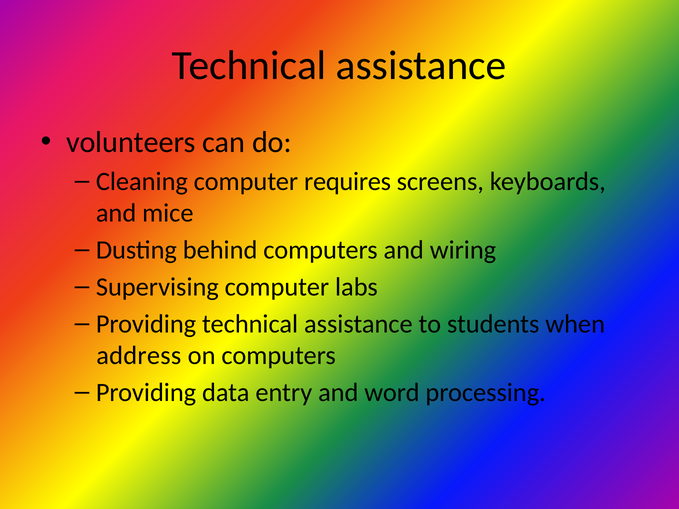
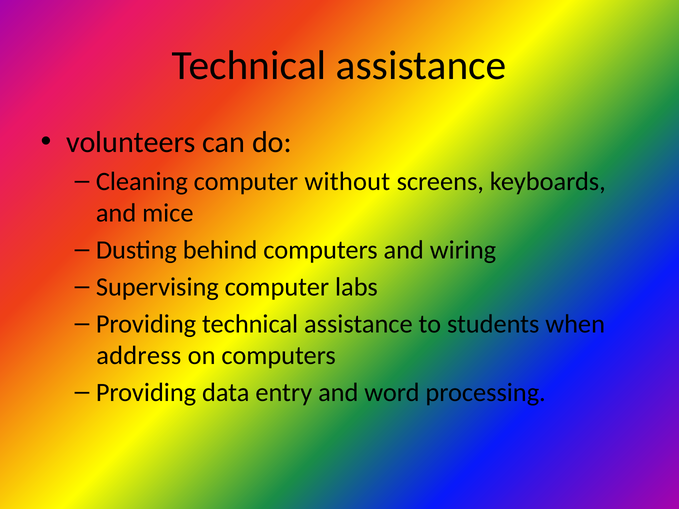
requires: requires -> without
